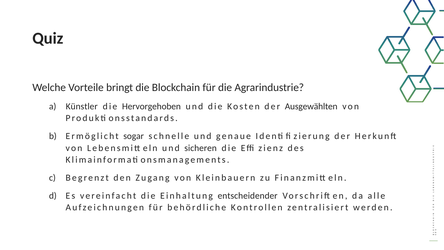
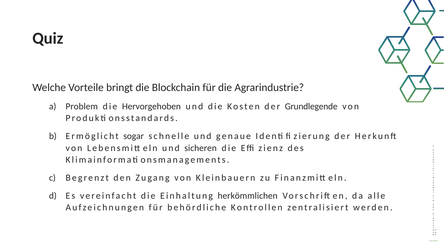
Künstler: Künstler -> Problem
Ausgewählten: Ausgewählten -> Grundlegende
entscheidender: entscheidender -> herkömmlichen
